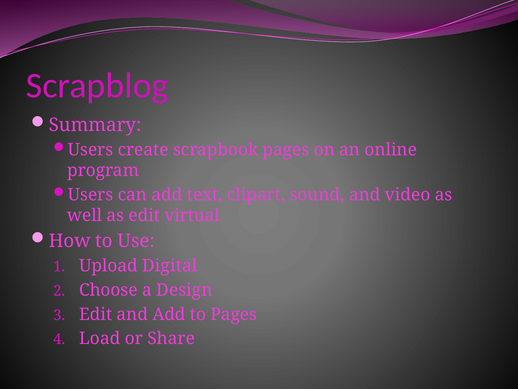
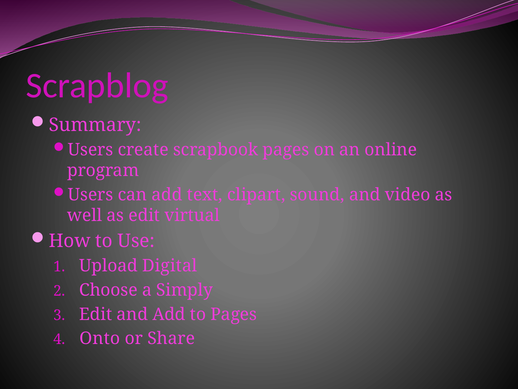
Design: Design -> Simply
Load: Load -> Onto
